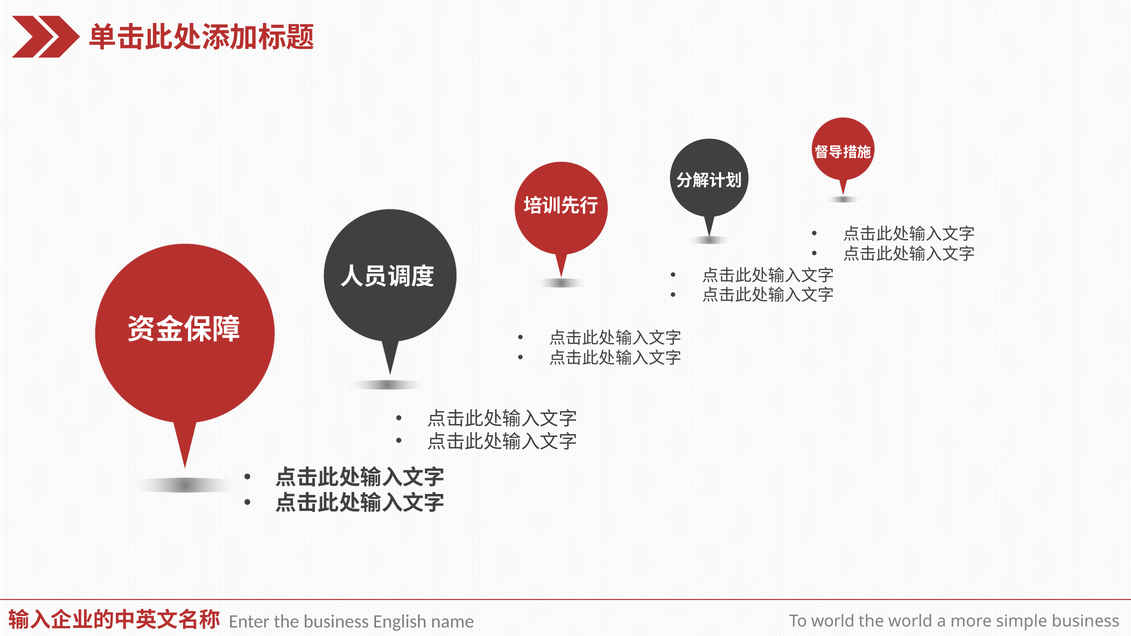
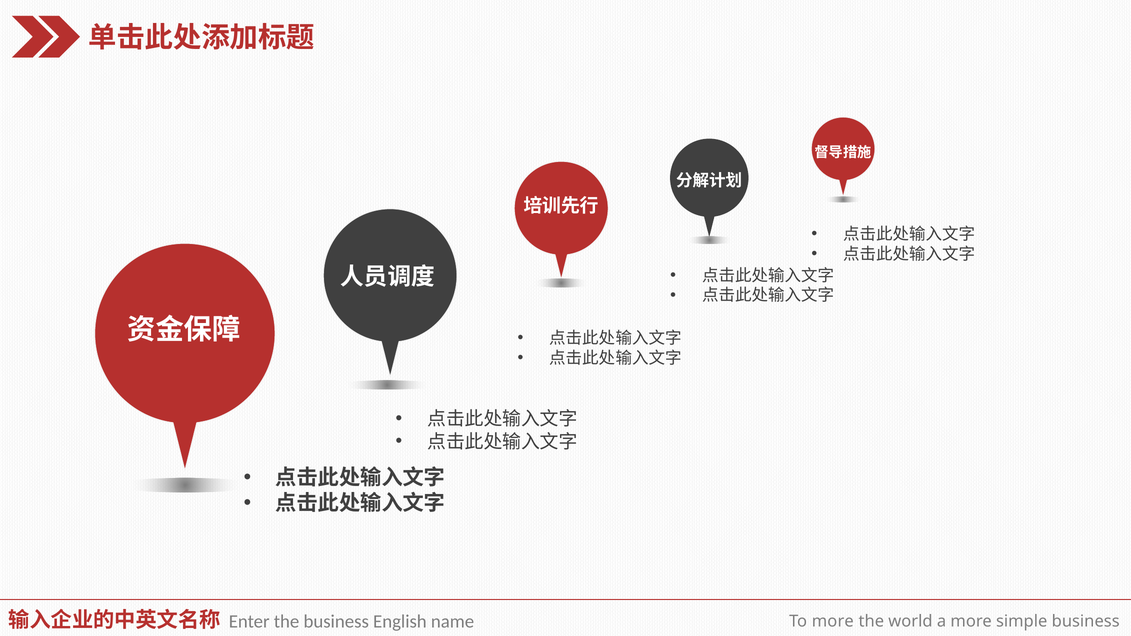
To world: world -> more
